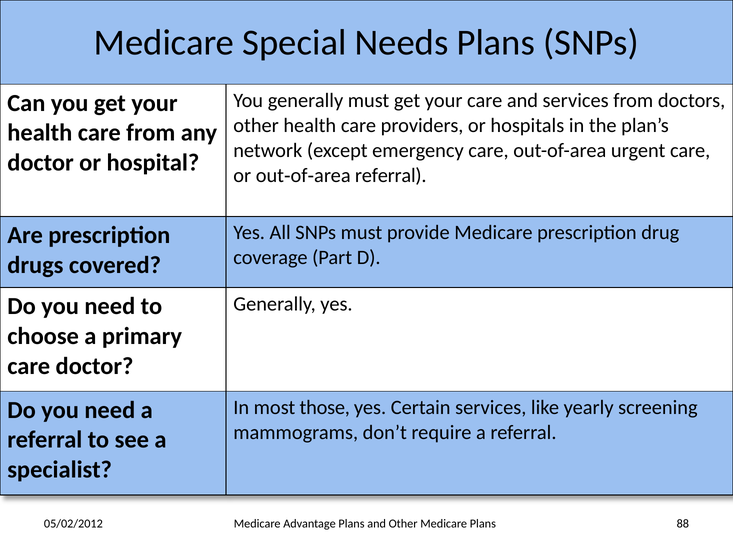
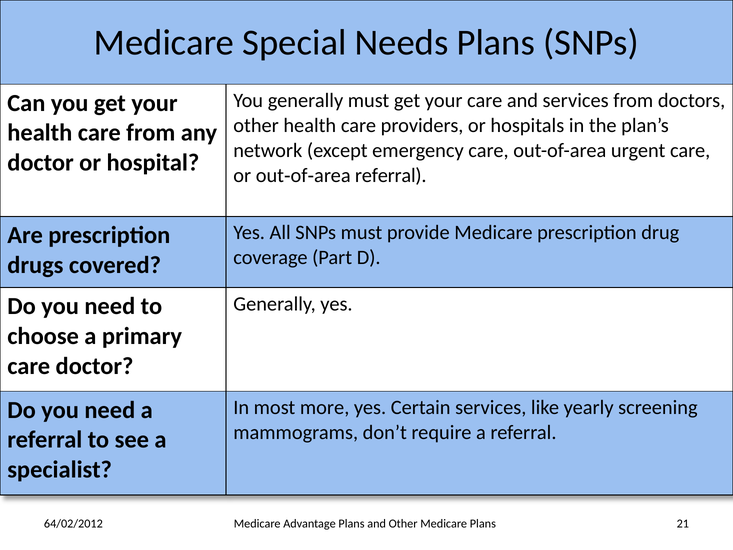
those: those -> more
05/02/2012: 05/02/2012 -> 64/02/2012
88: 88 -> 21
